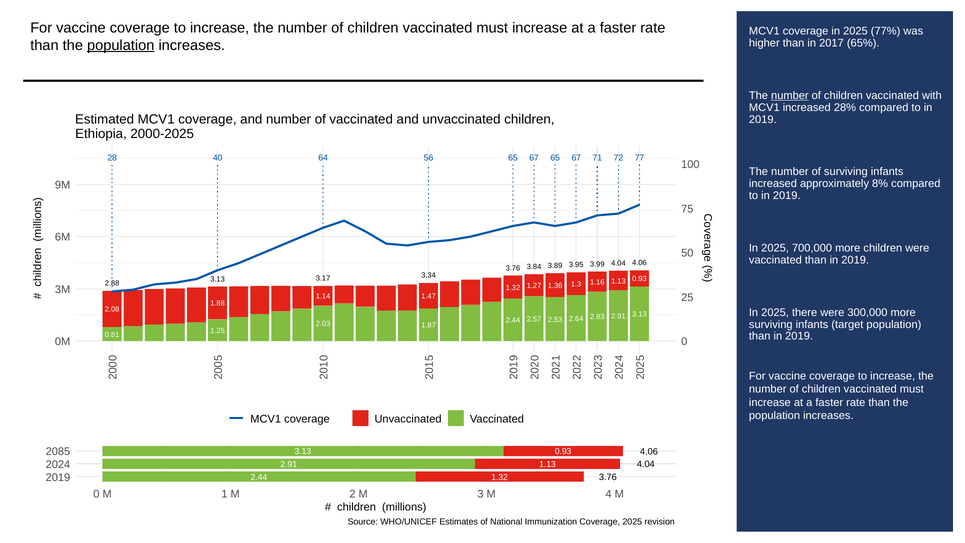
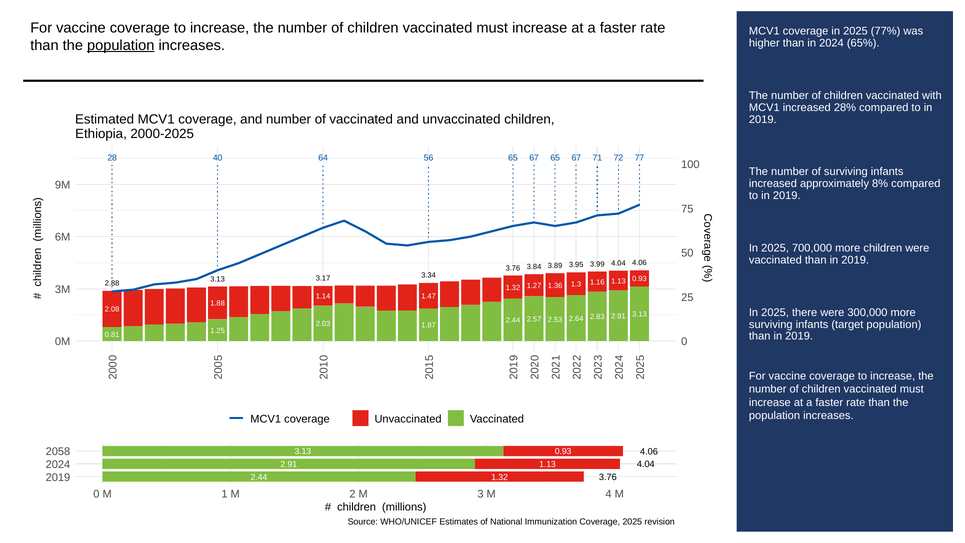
in 2017: 2017 -> 2024
number at (790, 96) underline: present -> none
2085: 2085 -> 2058
